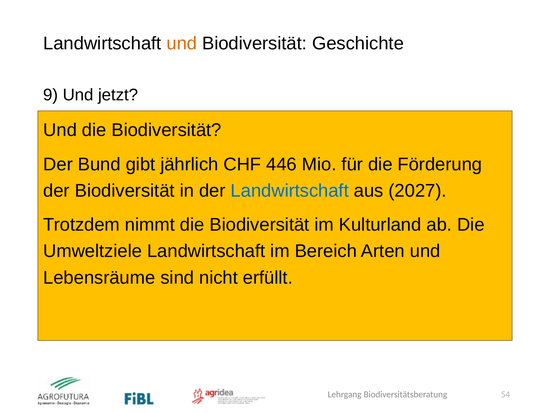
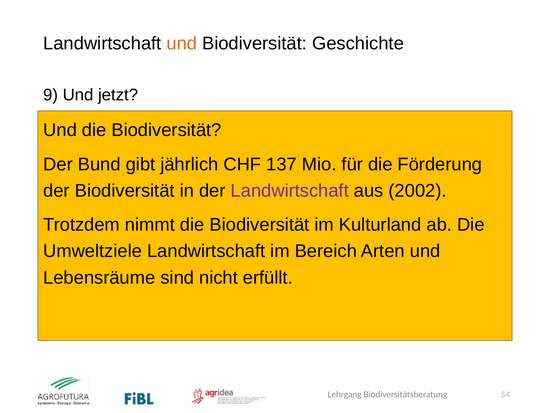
446: 446 -> 137
Landwirtschaft at (290, 190) colour: blue -> purple
2027: 2027 -> 2002
